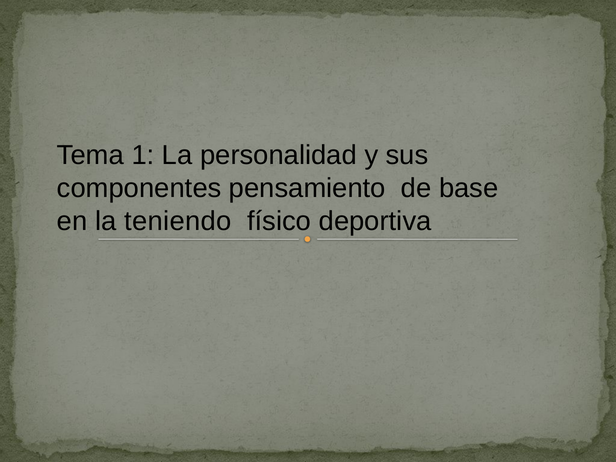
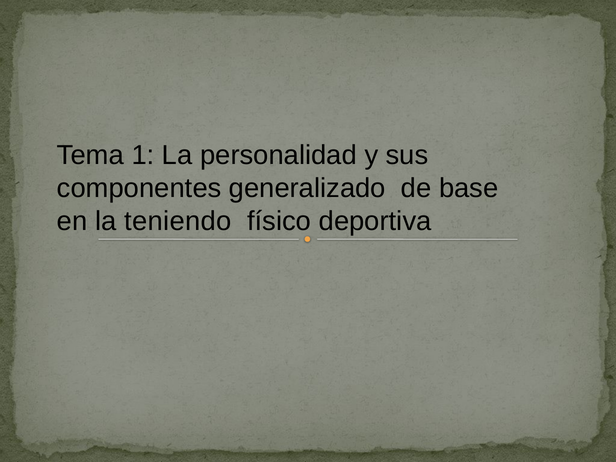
pensamiento: pensamiento -> generalizado
